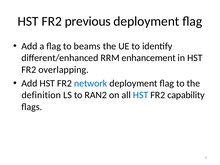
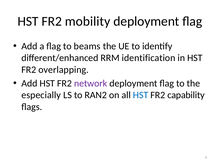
previous: previous -> mobility
enhancement: enhancement -> identification
network colour: blue -> purple
definition: definition -> especially
